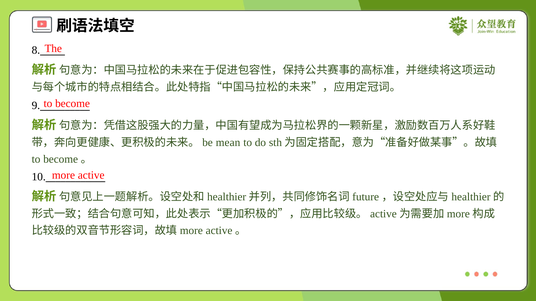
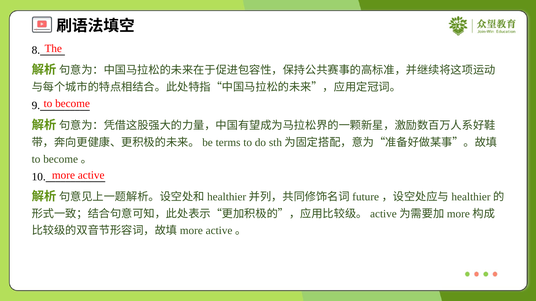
mean: mean -> terms
